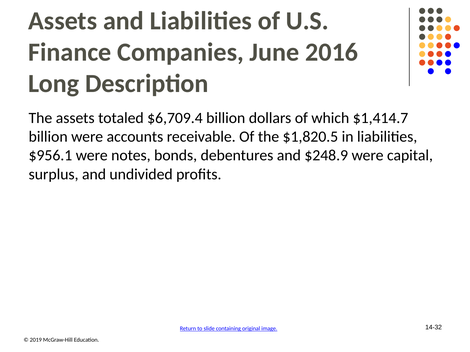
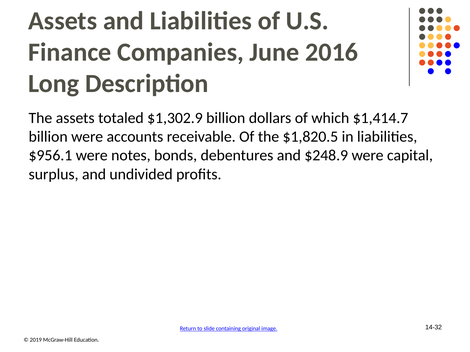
$6,709.4: $6,709.4 -> $1,302.9
